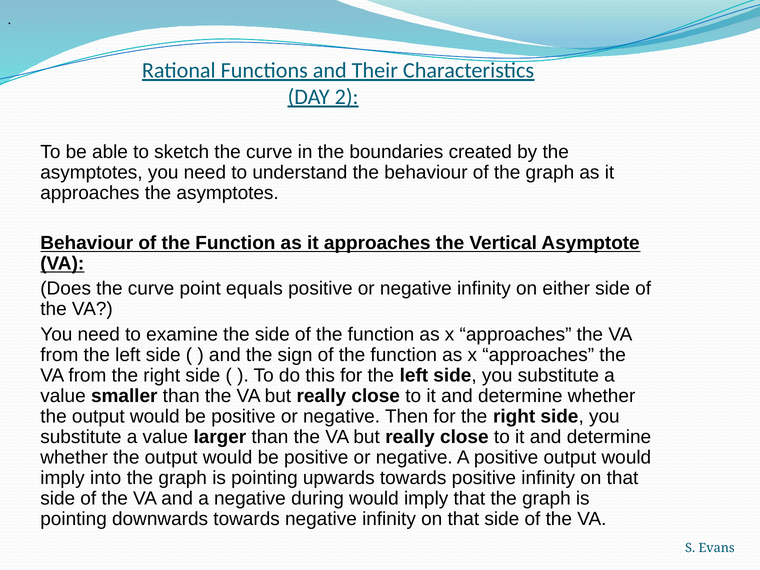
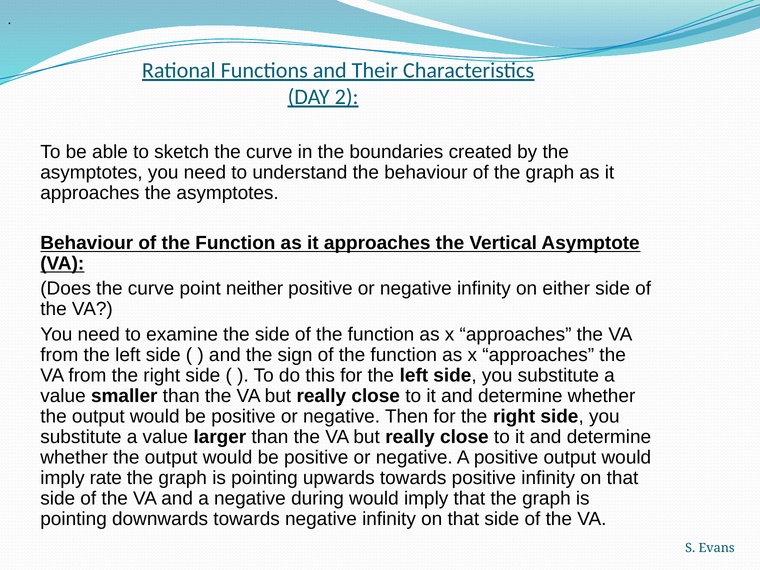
equals: equals -> neither
into: into -> rate
